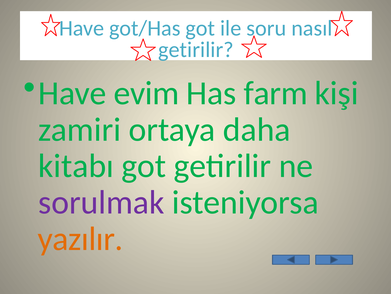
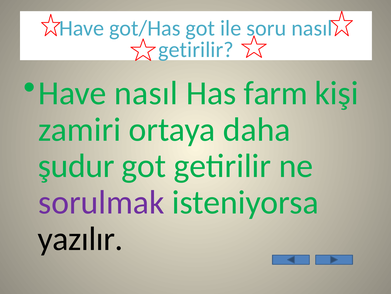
Have evim: evim -> nasıl
kitabı: kitabı -> şudur
yazılır colour: orange -> black
